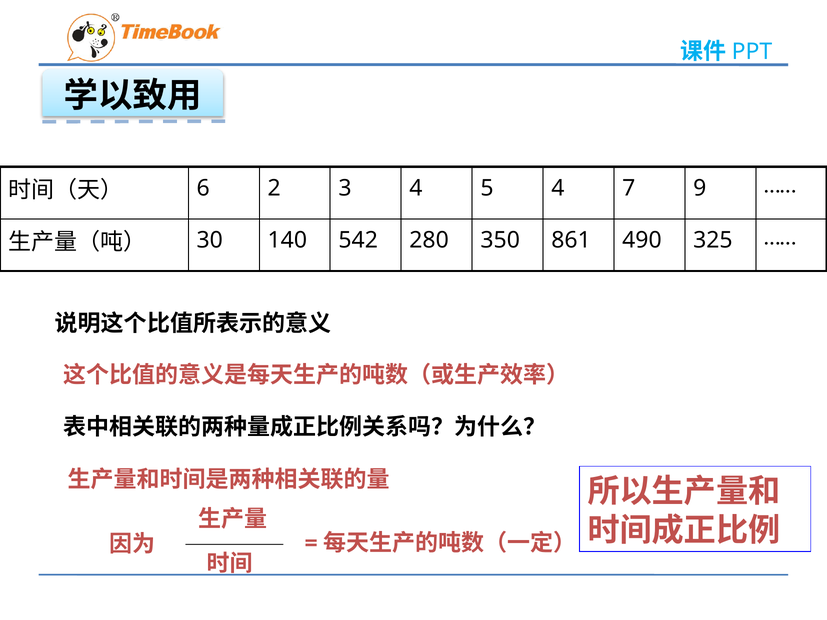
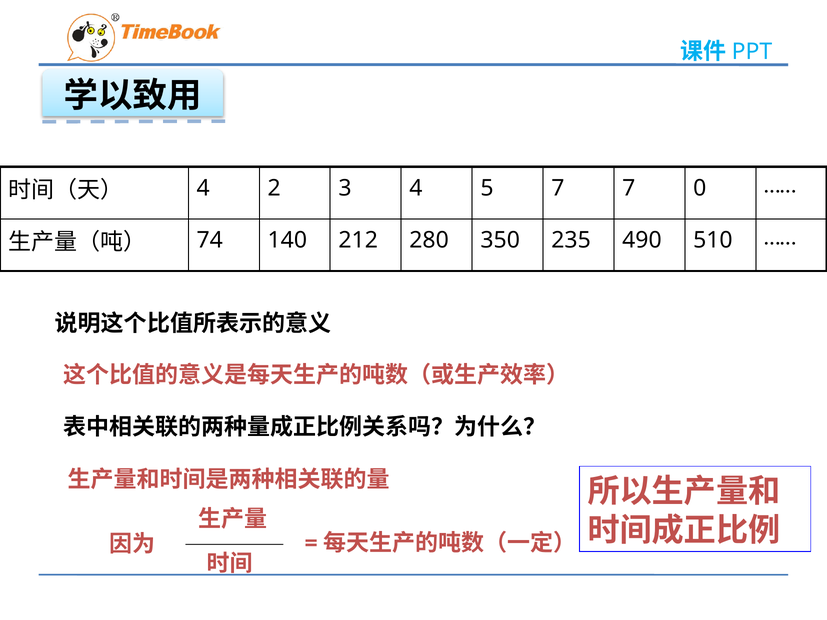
6 at (203, 188): 6 -> 4
5 4: 4 -> 7
9: 9 -> 0
30: 30 -> 74
542: 542 -> 212
861: 861 -> 235
325: 325 -> 510
